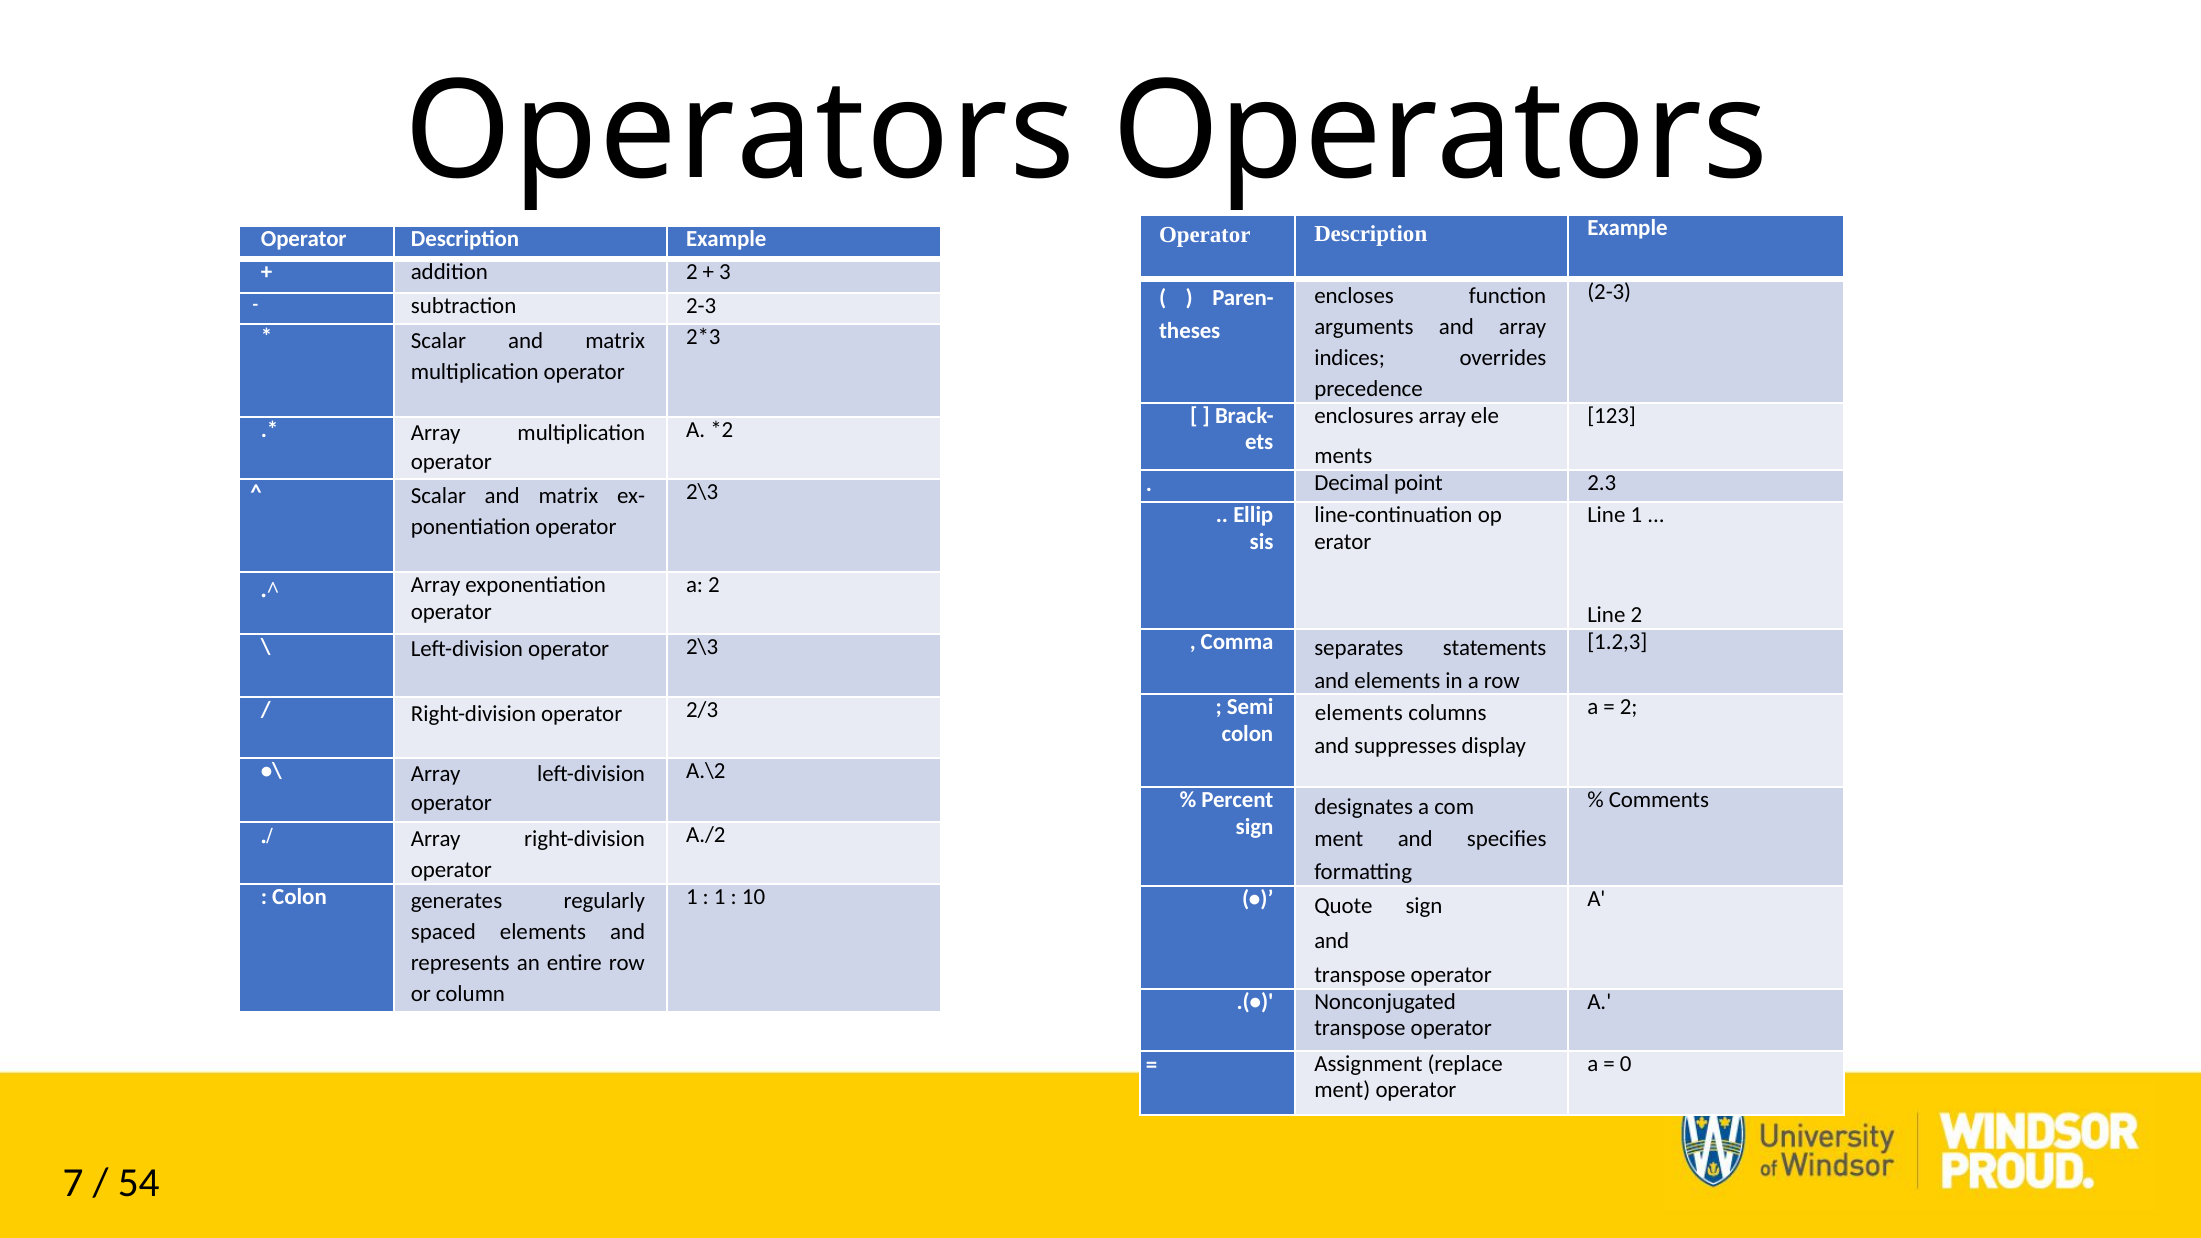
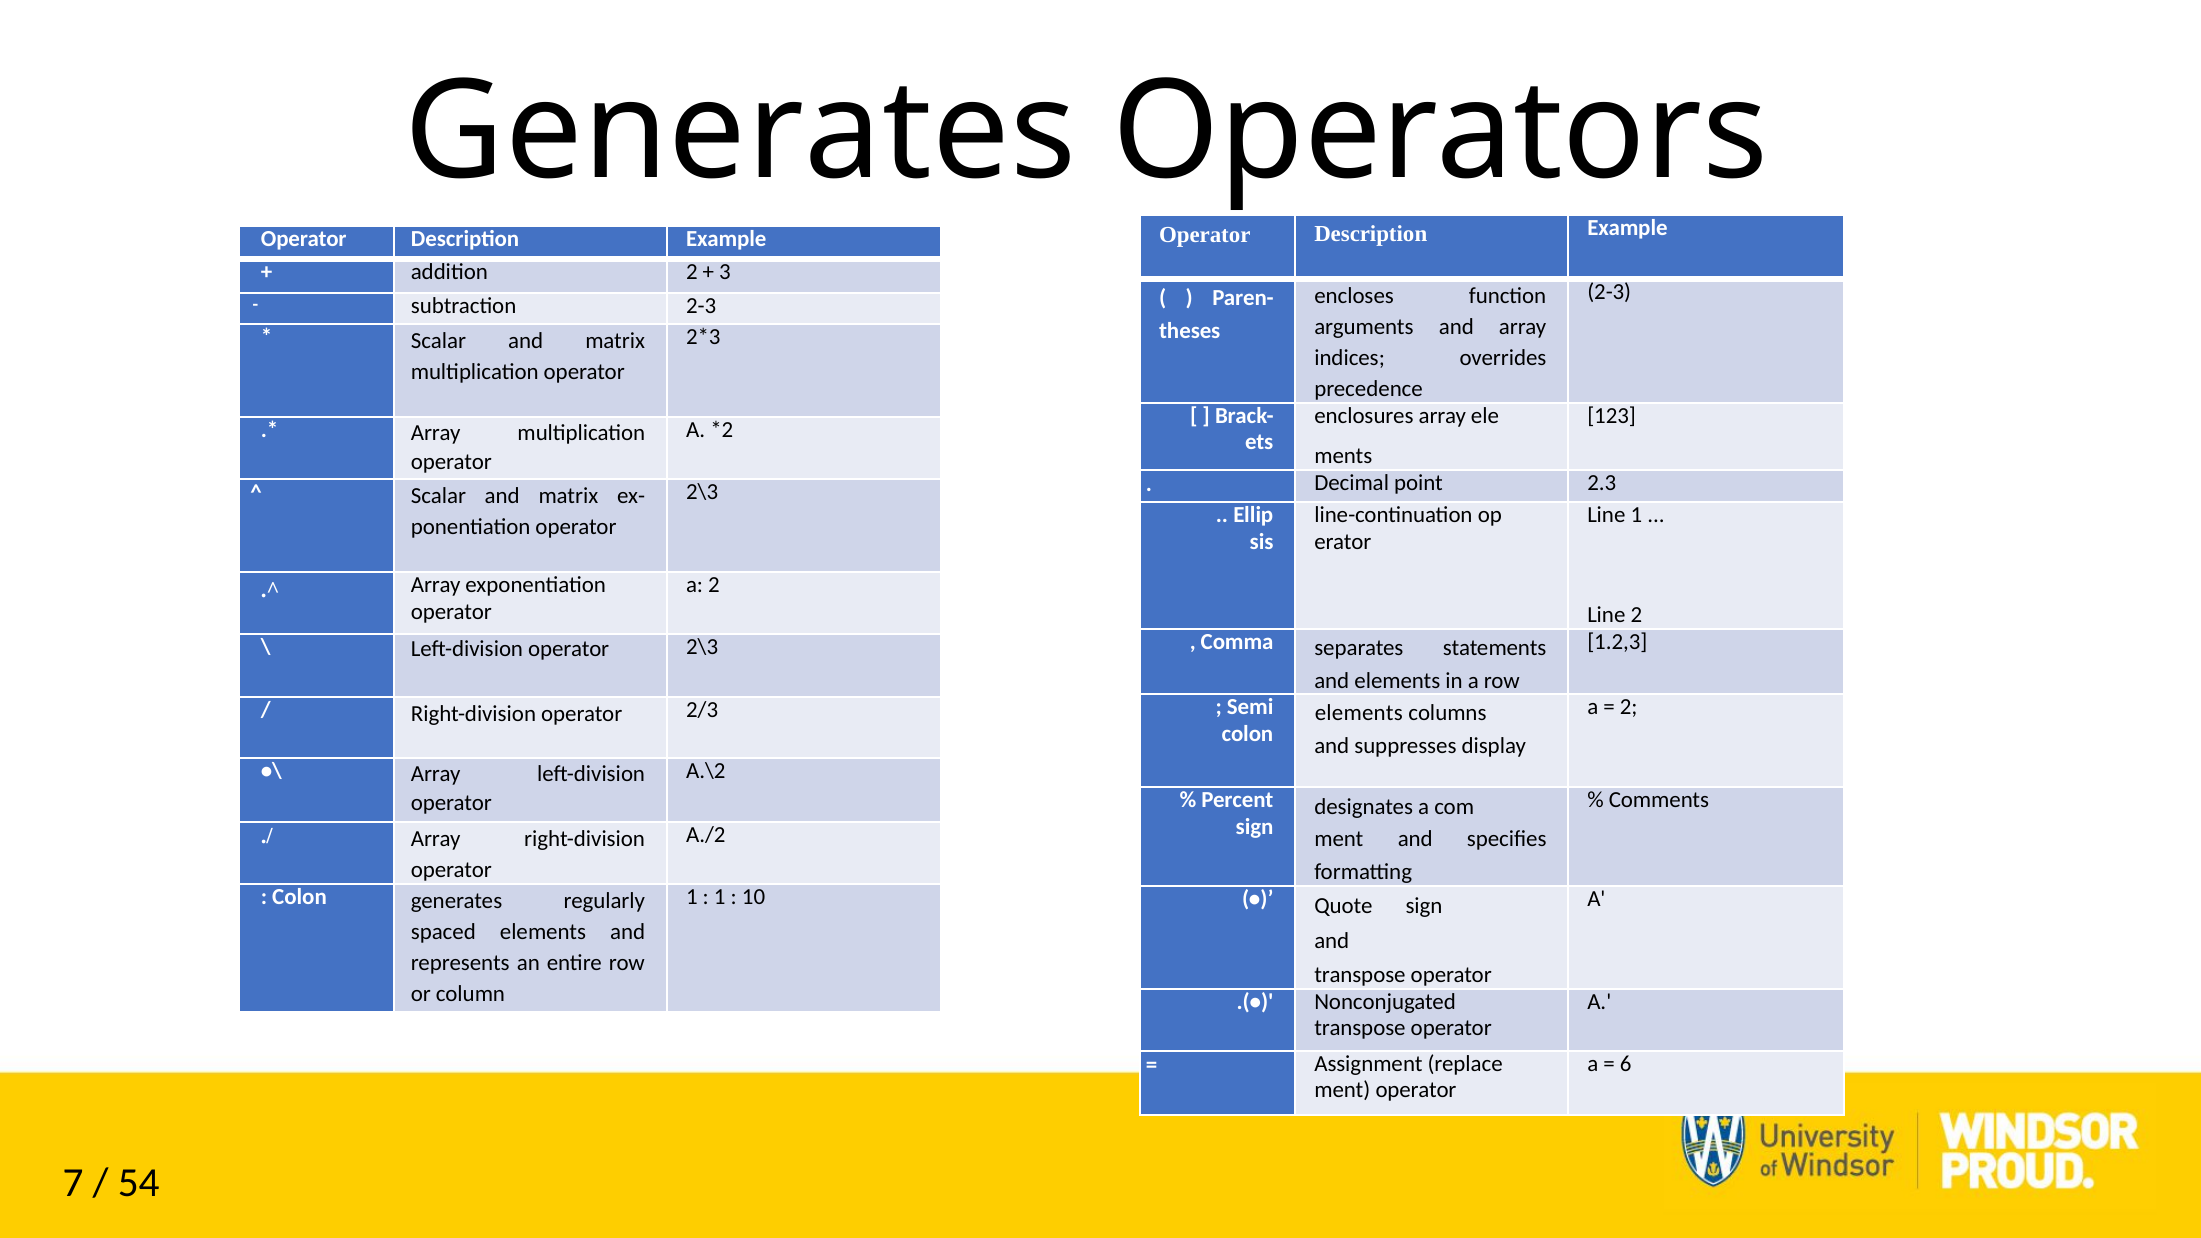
Operators at (740, 132): Operators -> Generates
0: 0 -> 6
